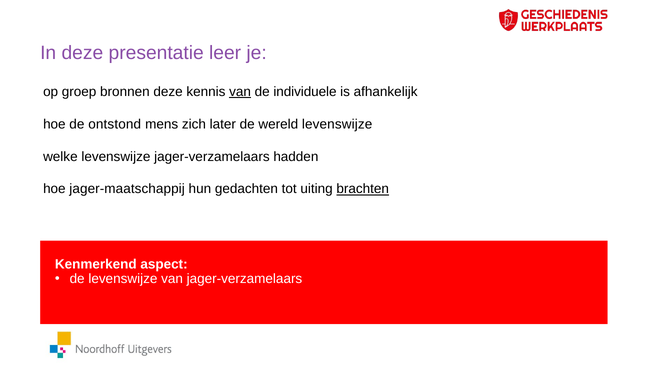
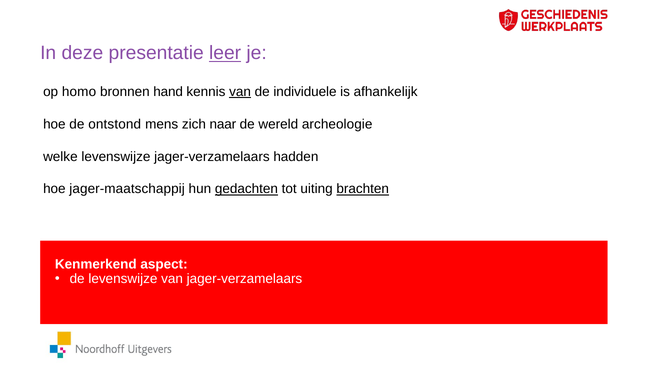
leer underline: none -> present
groep: groep -> homo
bronnen deze: deze -> hand
later: later -> naar
wereld levenswijze: levenswijze -> archeologie
gedachten underline: none -> present
